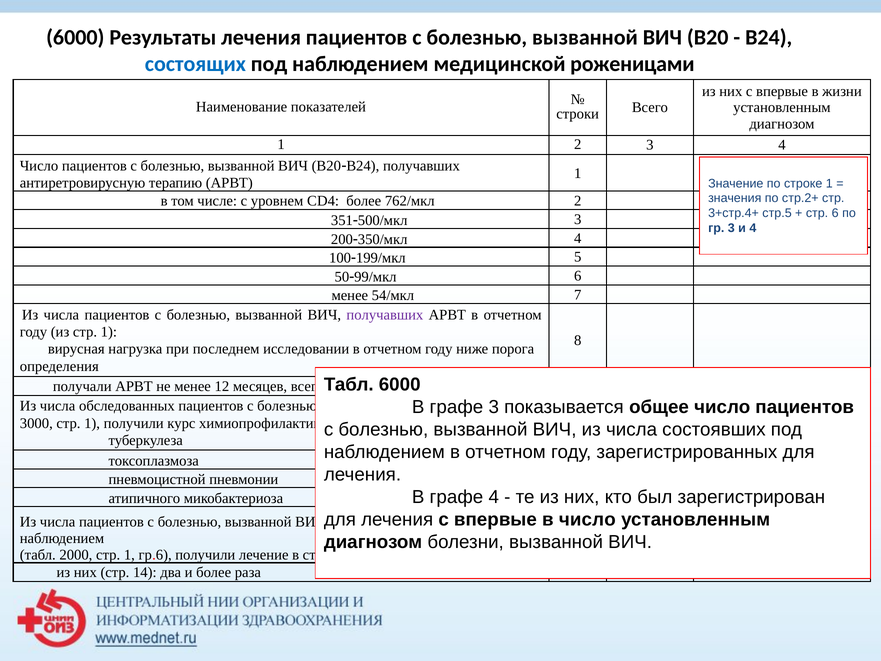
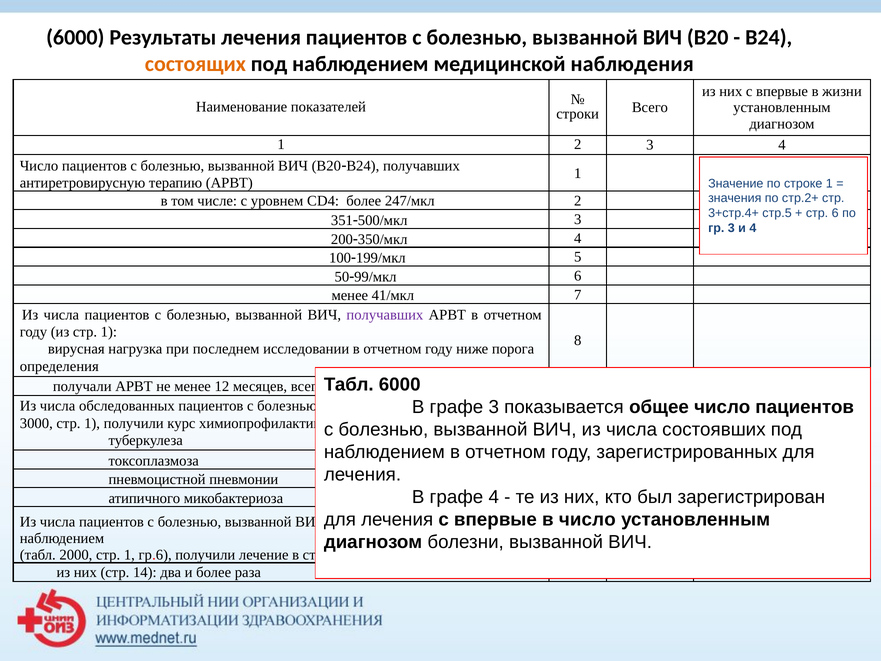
состоящих at (195, 64) colour: blue -> orange
роженицами: роженицами -> наблюдения
762/мкл: 762/мкл -> 247/мкл
54/мкл: 54/мкл -> 41/мкл
